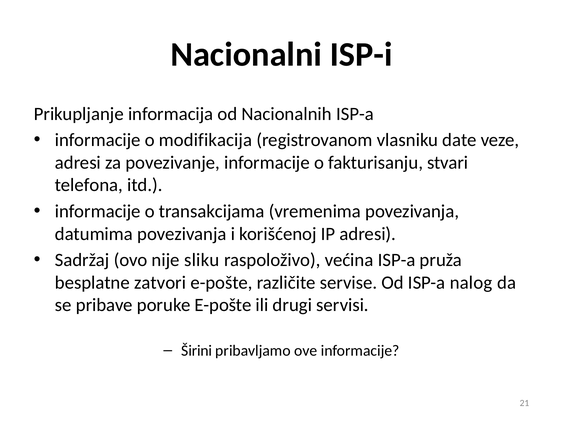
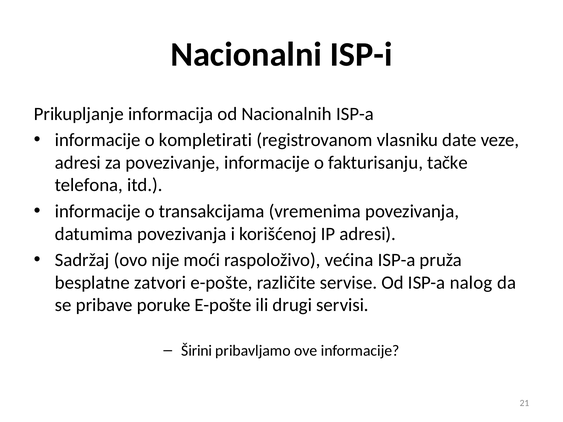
modifikacija: modifikacija -> kompletirati
stvari: stvari -> tačke
sliku: sliku -> moći
